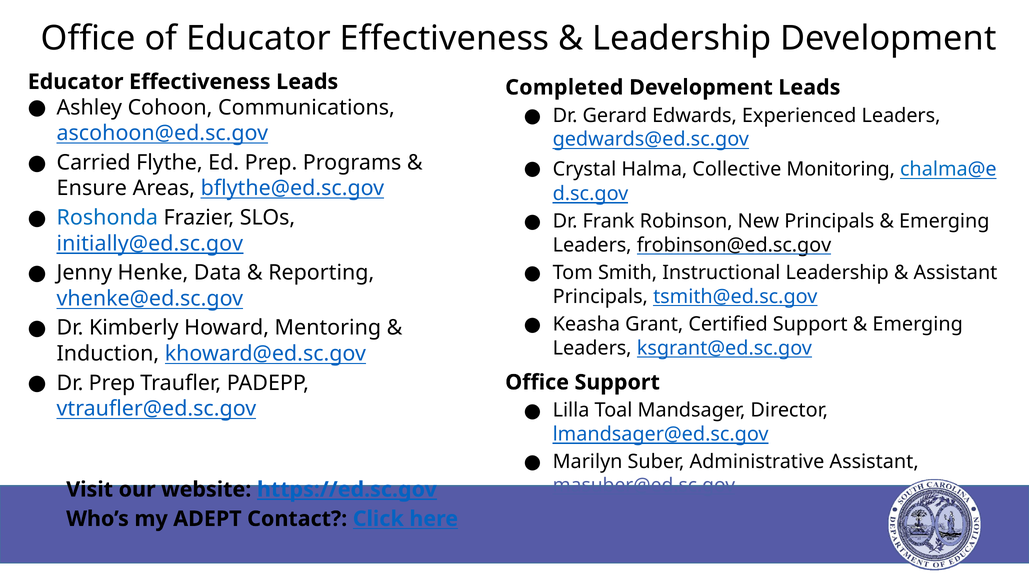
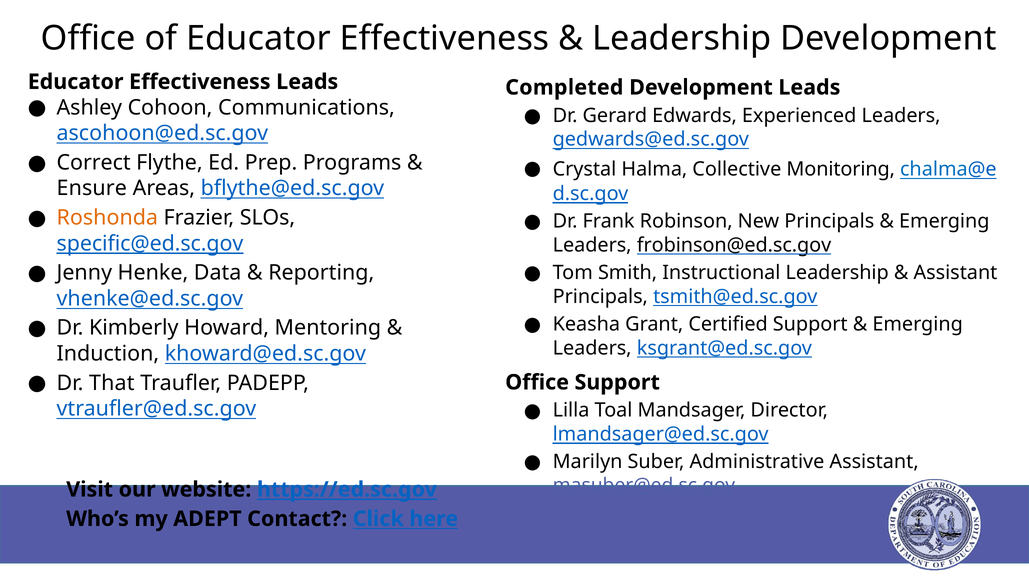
Carried: Carried -> Correct
Roshonda colour: blue -> orange
initially@ed.sc.gov: initially@ed.sc.gov -> specific@ed.sc.gov
Dr Prep: Prep -> That
